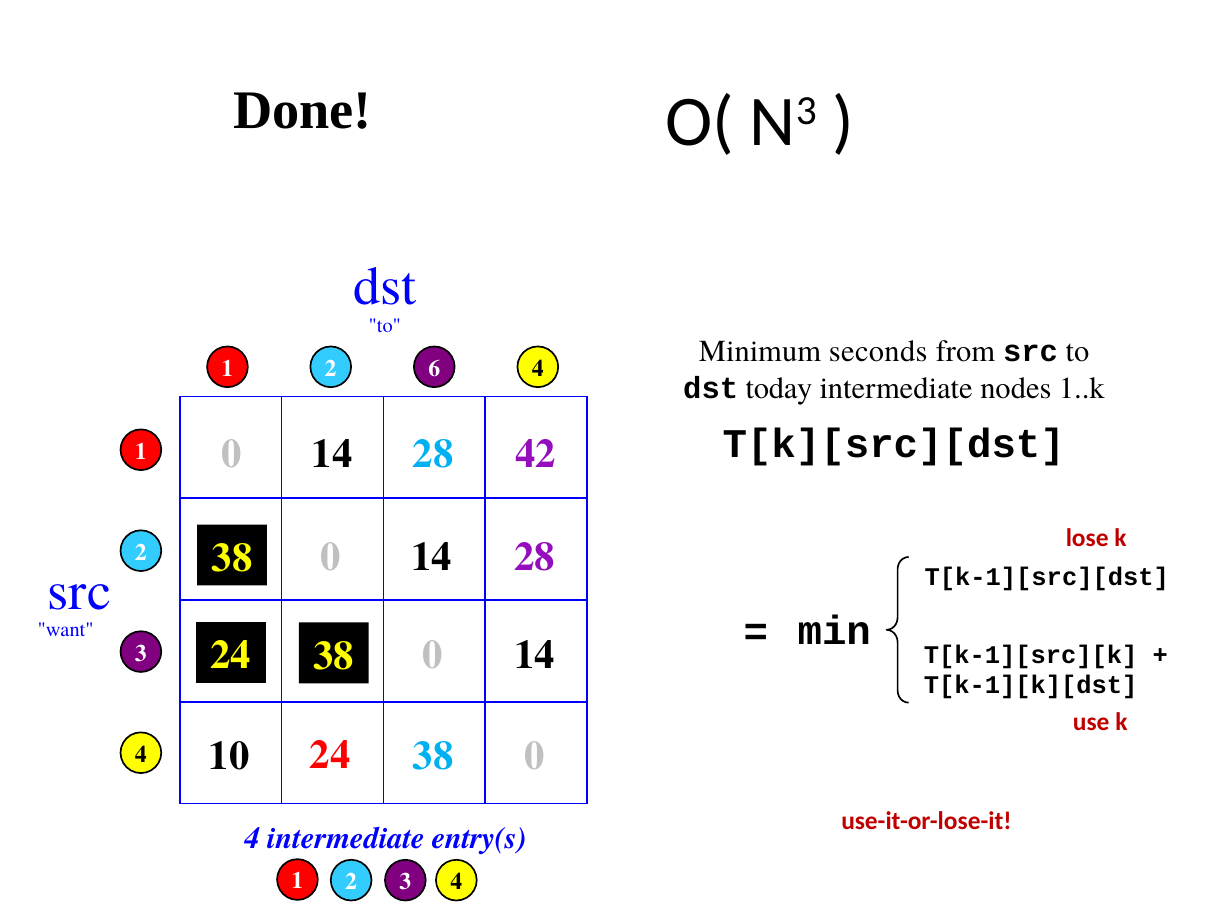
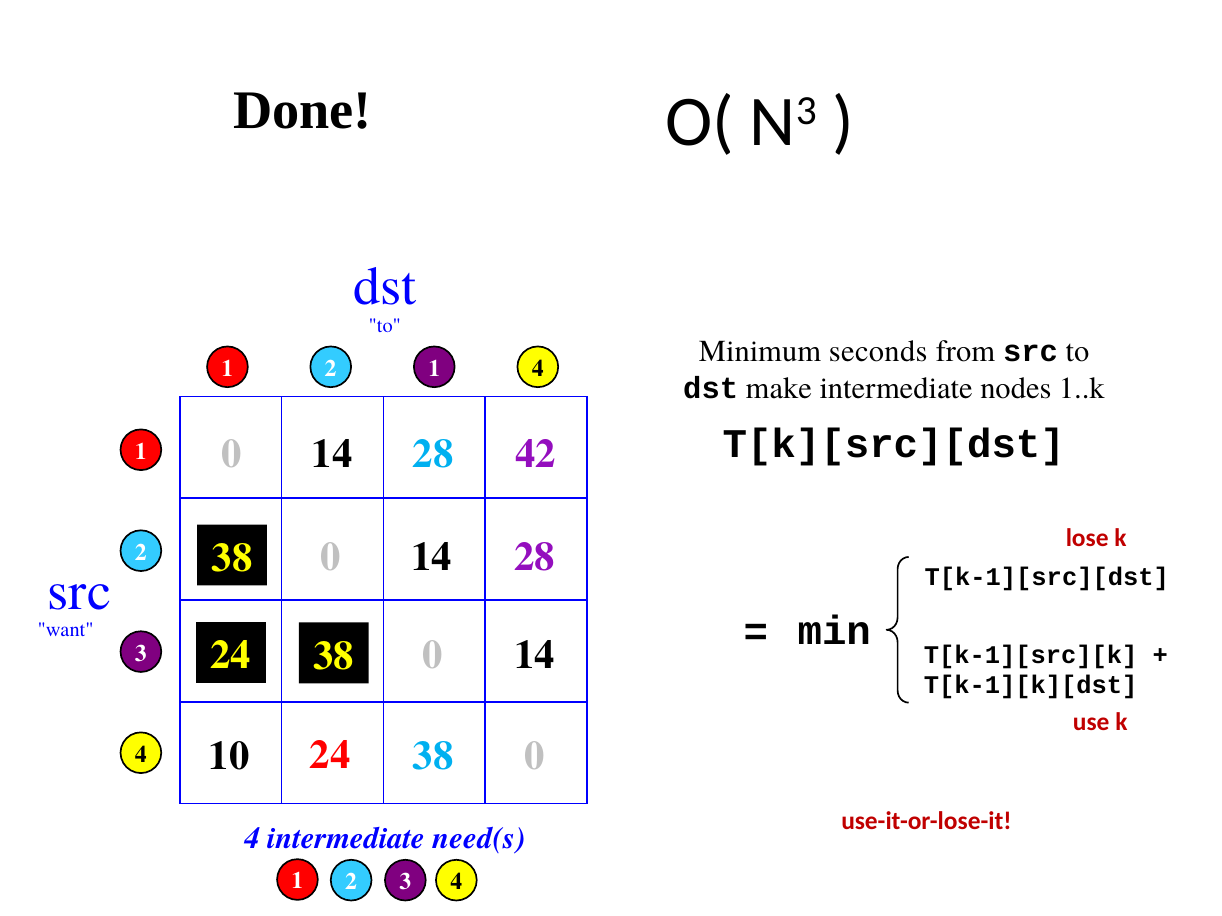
2 6: 6 -> 1
today: today -> make
entry(s: entry(s -> need(s
